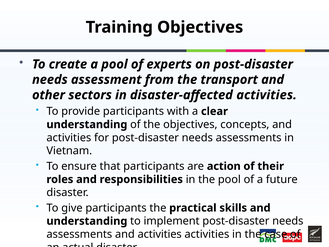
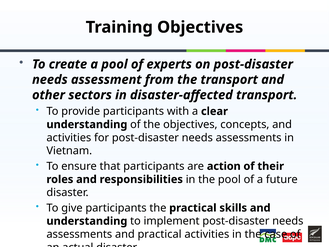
disaster-affected activities: activities -> transport
assessments and activities: activities -> practical
